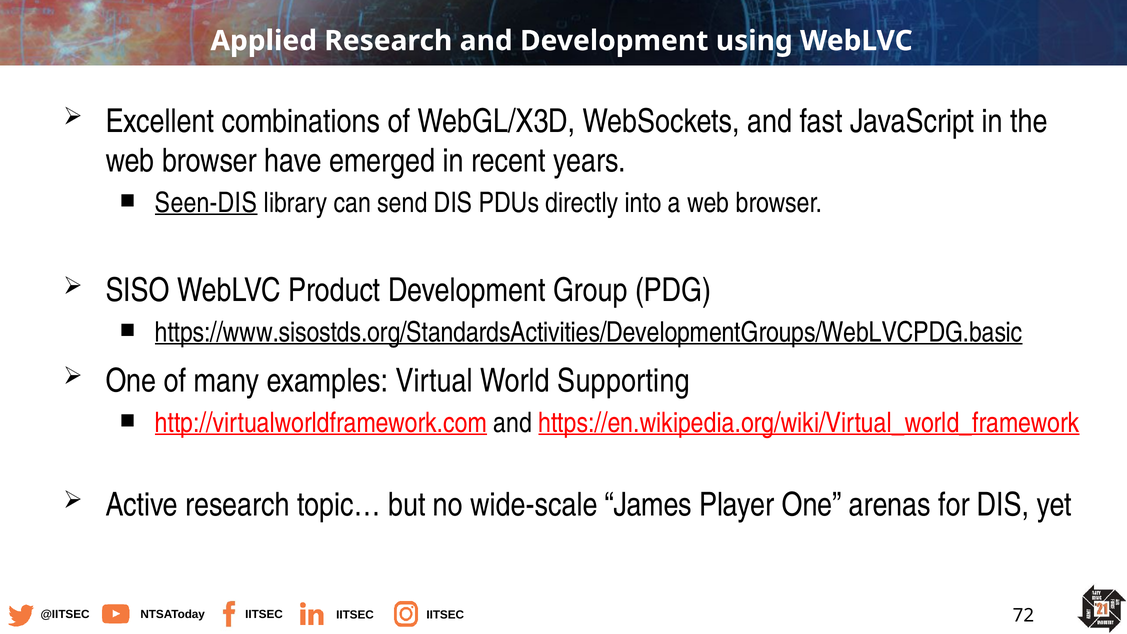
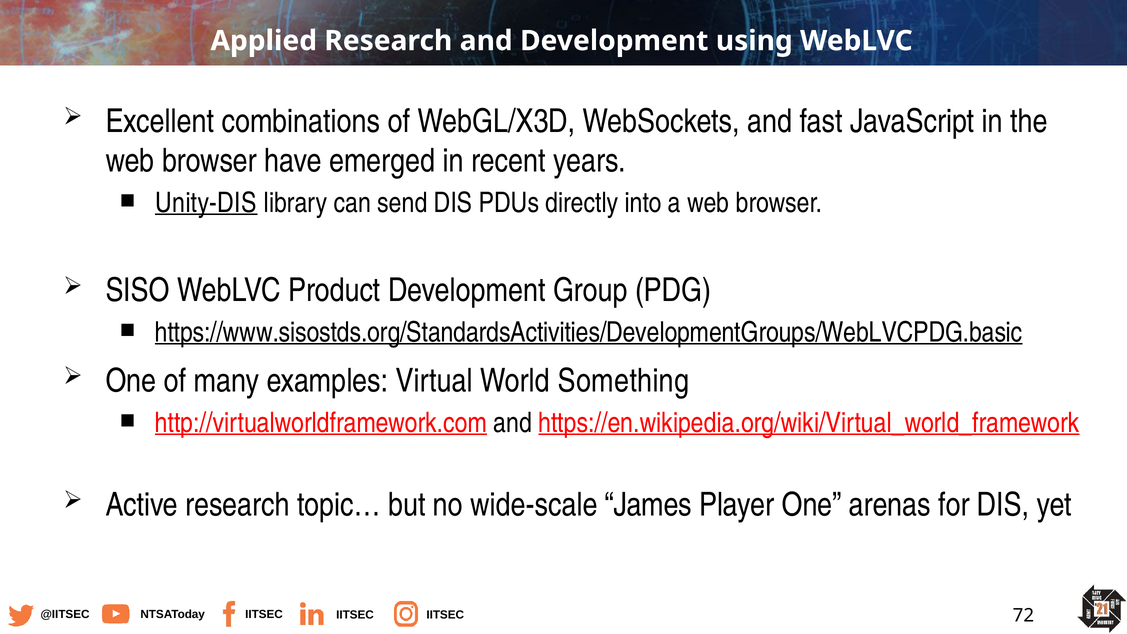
Seen-DIS: Seen-DIS -> Unity-DIS
Supporting: Supporting -> Something
